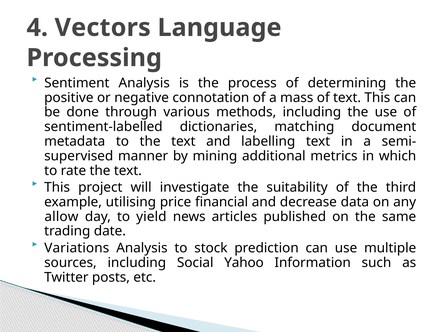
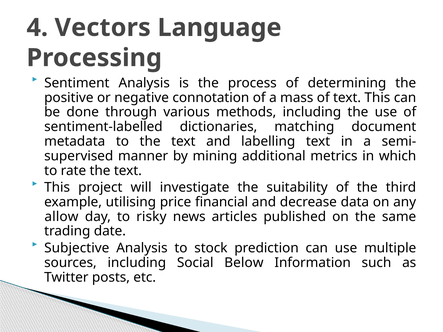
yield: yield -> risky
Variations: Variations -> Subjective
Yahoo: Yahoo -> Below
